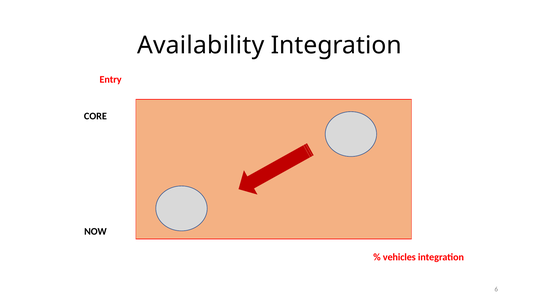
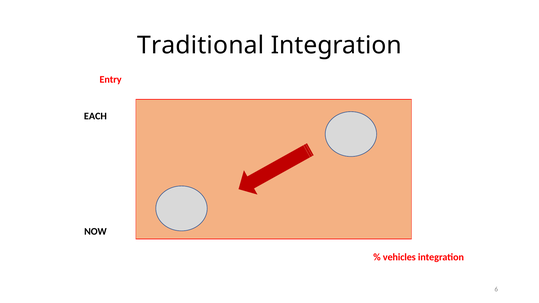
Availability: Availability -> Traditional
CORE: CORE -> EACH
